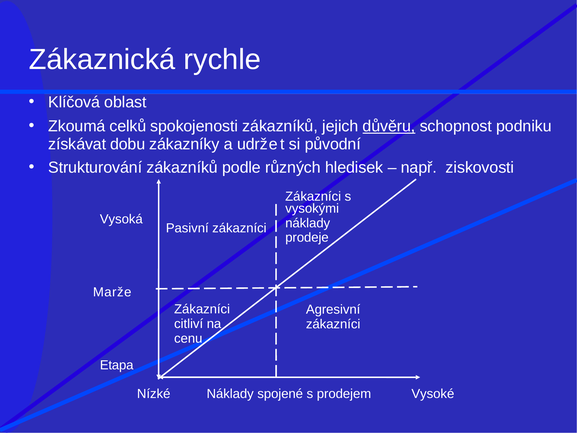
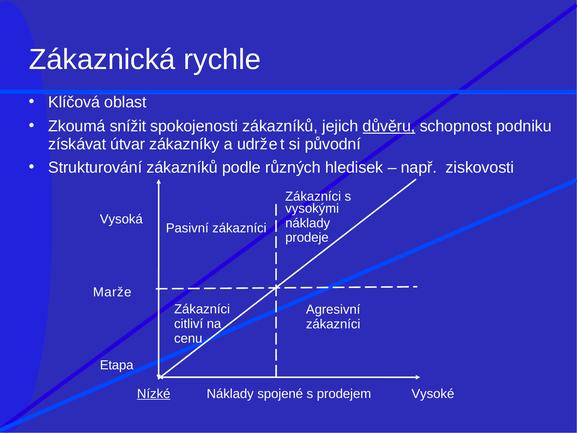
celků: celků -> snížit
dobu: dobu -> útvar
Nízké underline: none -> present
